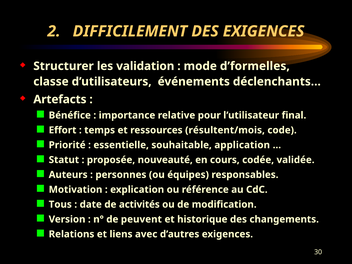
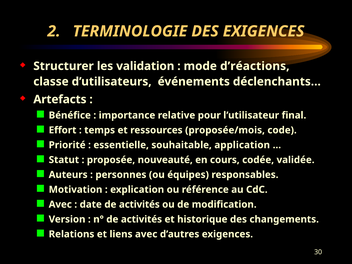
DIFFICILEMENT: DIFFICILEMENT -> TERMINOLOGIE
d’formelles: d’formelles -> d’réactions
résultent/mois: résultent/mois -> proposée/mois
Tous at (60, 204): Tous -> Avec
n° de peuvent: peuvent -> activités
